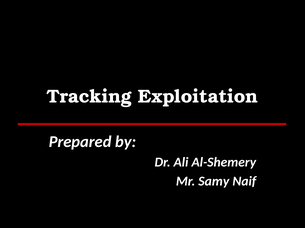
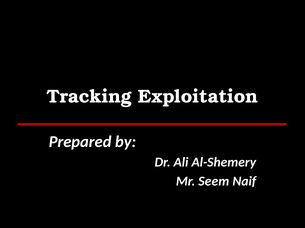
Samy: Samy -> Seem
